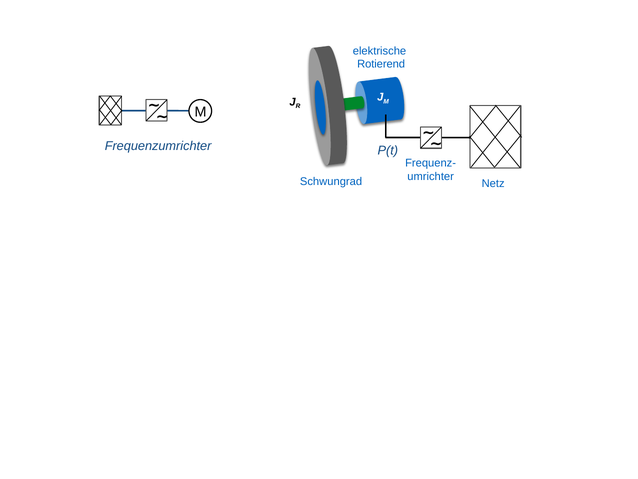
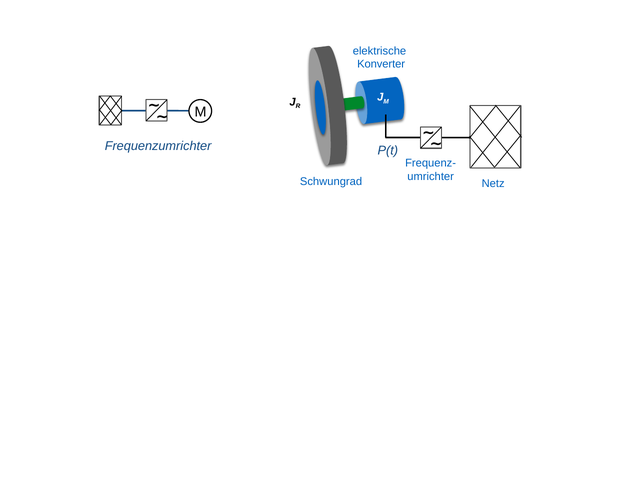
Rotierend: Rotierend -> Konverter
